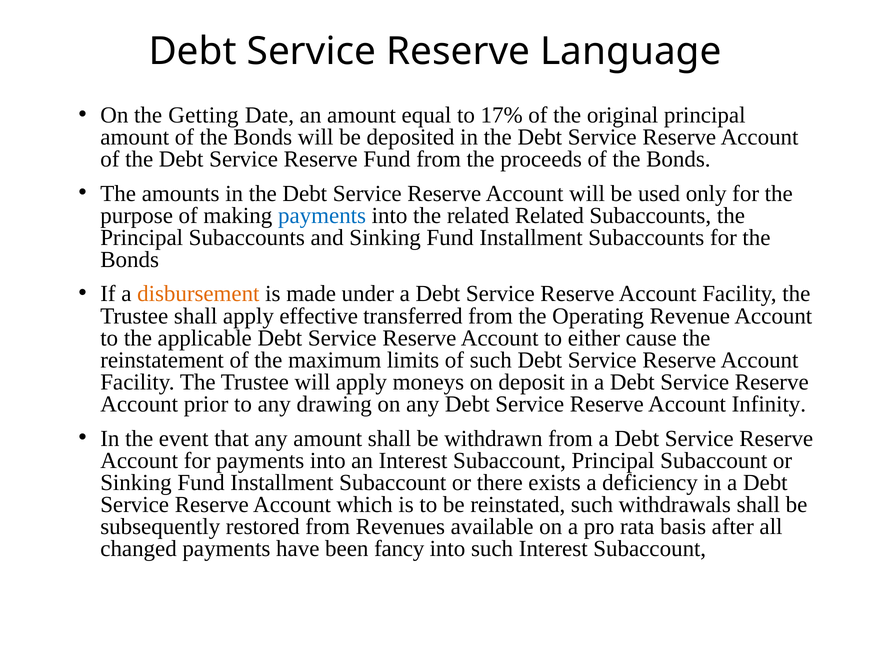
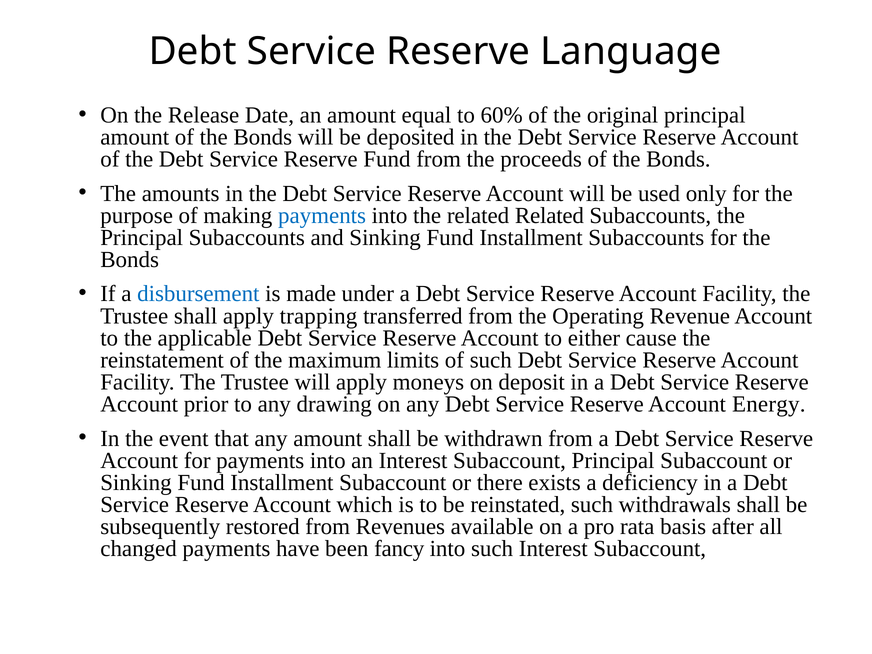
Getting: Getting -> Release
17%: 17% -> 60%
disbursement colour: orange -> blue
effective: effective -> trapping
Infinity: Infinity -> Energy
